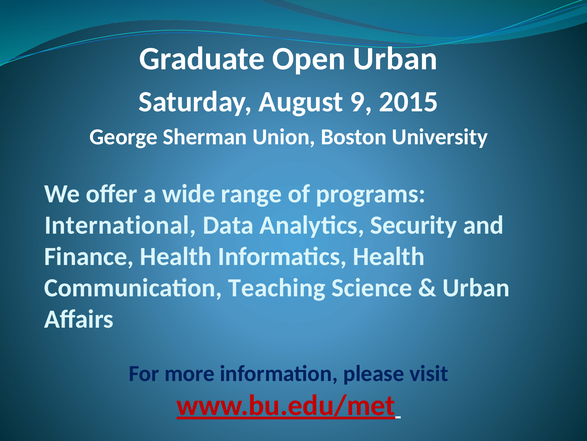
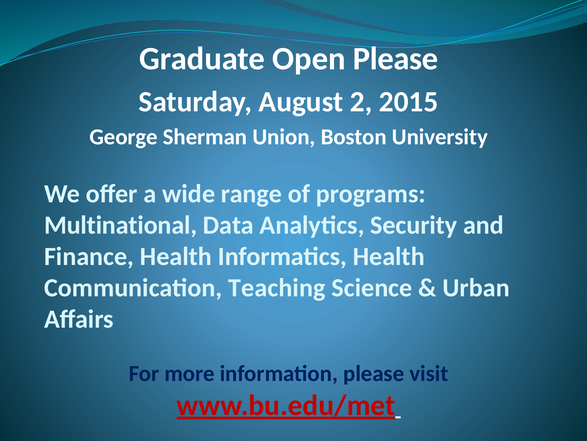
Open Urban: Urban -> Please
9: 9 -> 2
International: International -> Multinational
